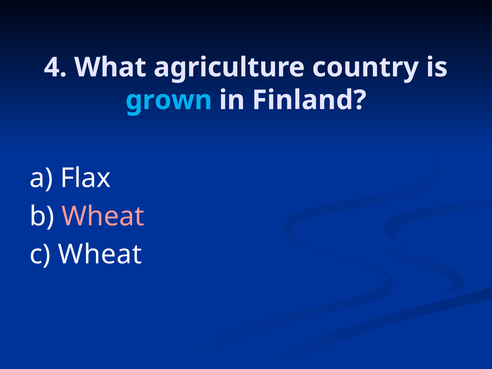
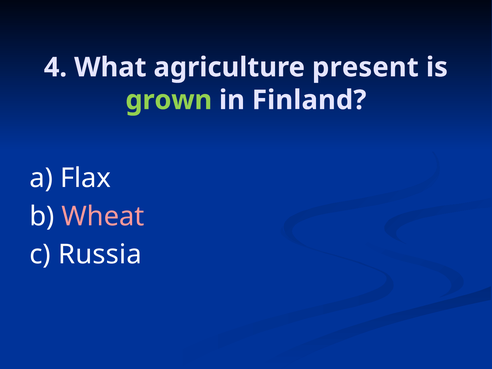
country: country -> present
grown colour: light blue -> light green
c Wheat: Wheat -> Russia
